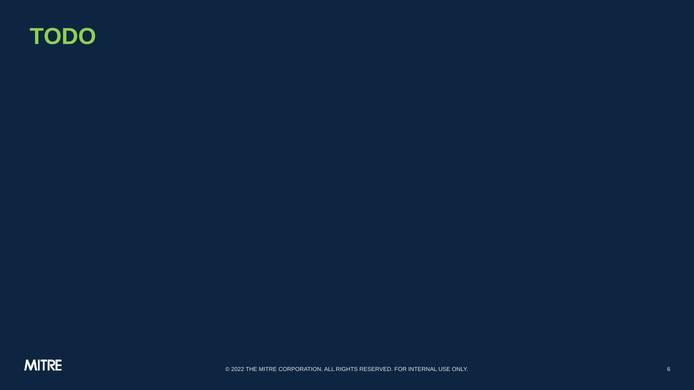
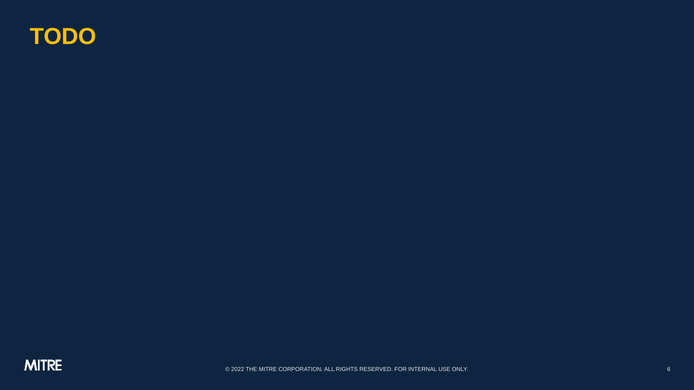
TODO colour: light green -> yellow
